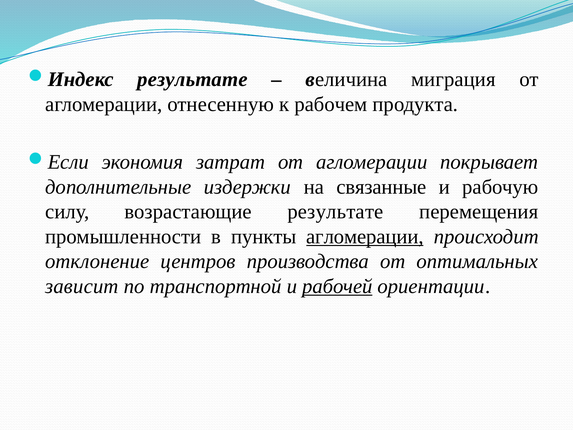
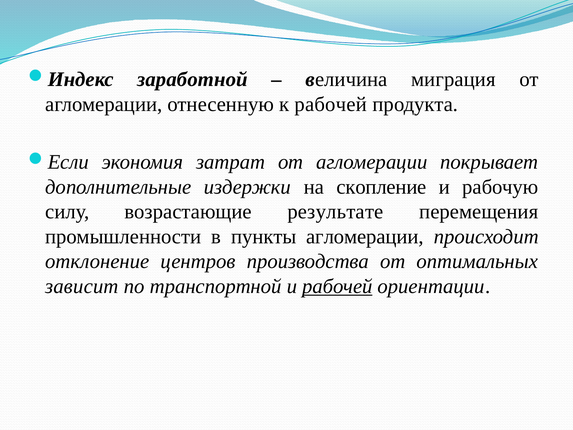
результате at (192, 79): результате -> заработной
к рабочем: рабочем -> рабочей
связанные: связанные -> скопление
агломерации at (365, 236) underline: present -> none
